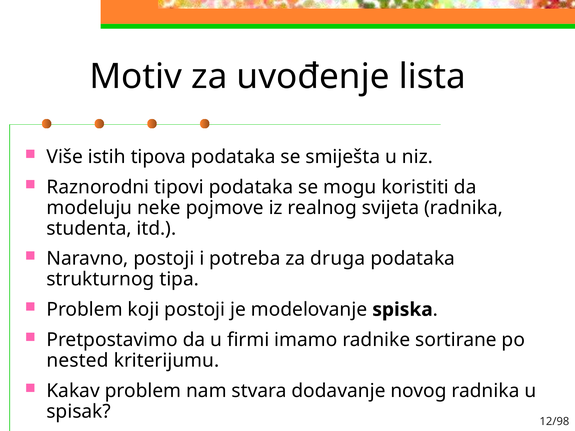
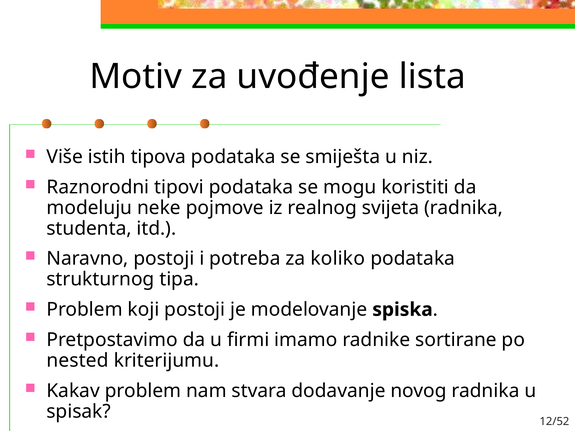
druga: druga -> koliko
12/98: 12/98 -> 12/52
